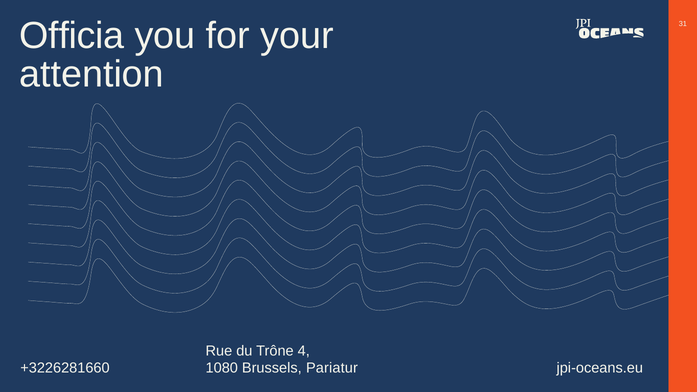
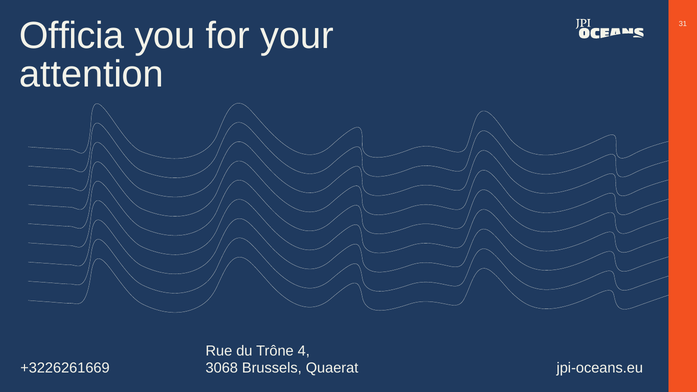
+3226281660: +3226281660 -> +3226261669
1080: 1080 -> 3068
Pariatur: Pariatur -> Quaerat
